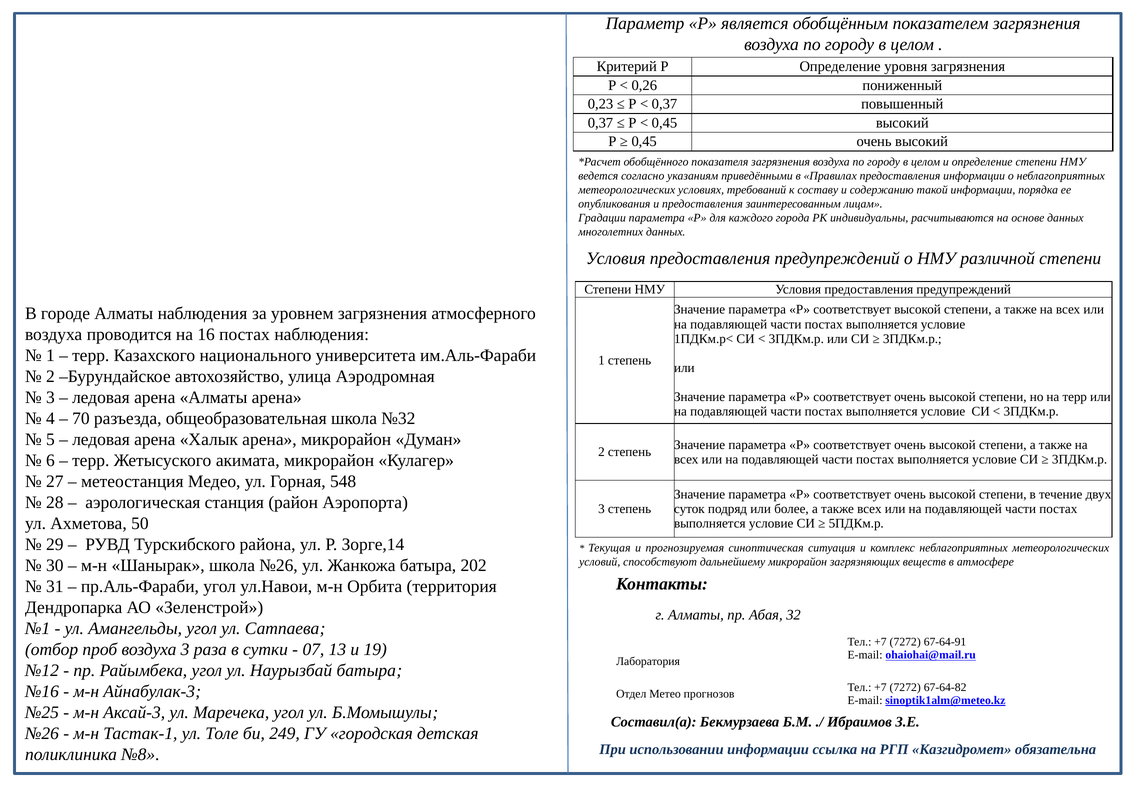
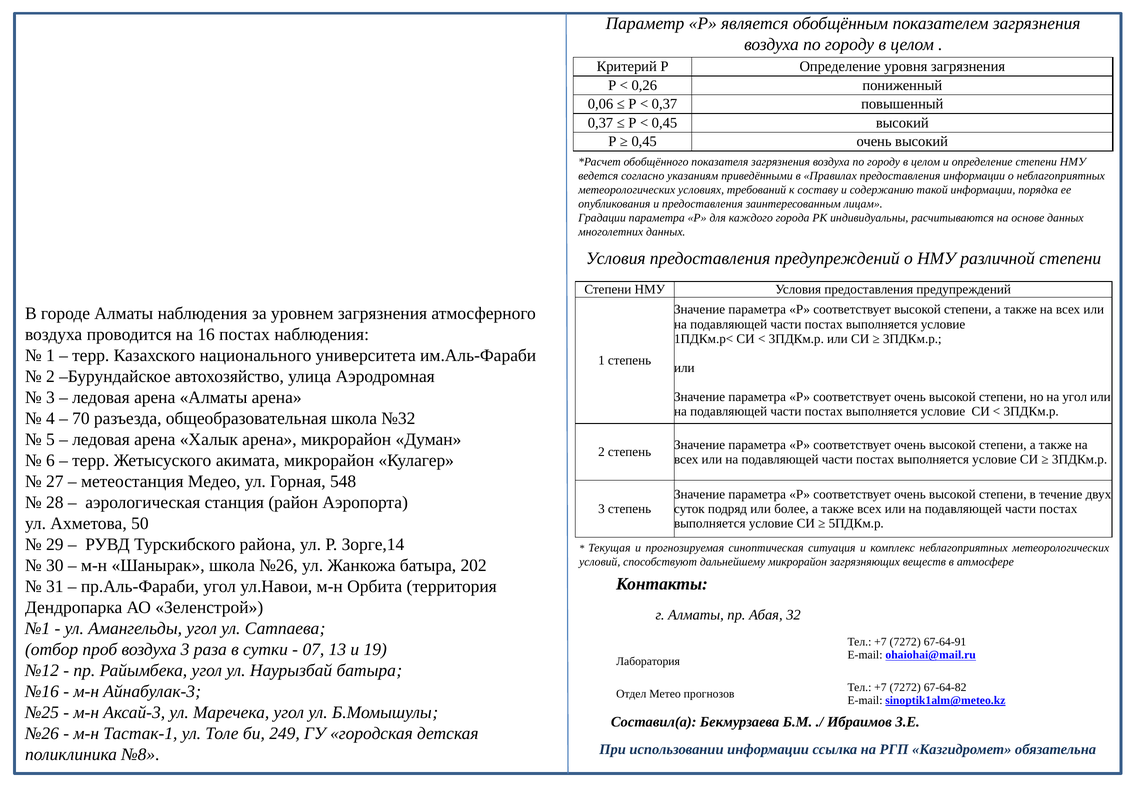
0,23: 0,23 -> 0,06
на терр: терр -> угол
